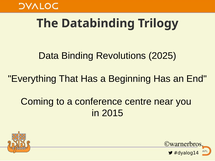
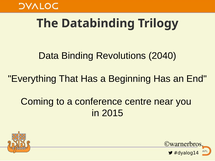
2025: 2025 -> 2040
